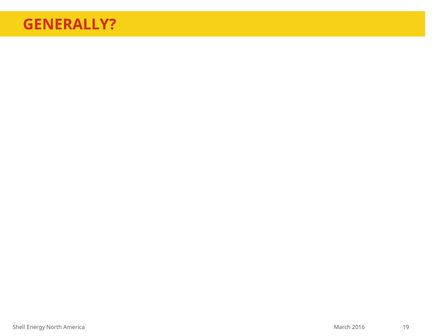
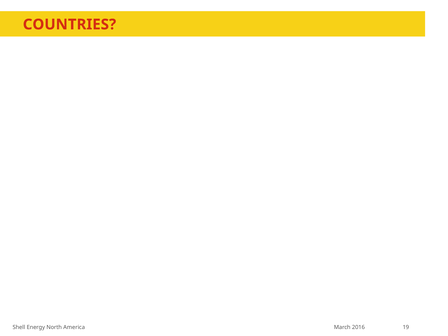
GENERALLY: GENERALLY -> COUNTRIES
